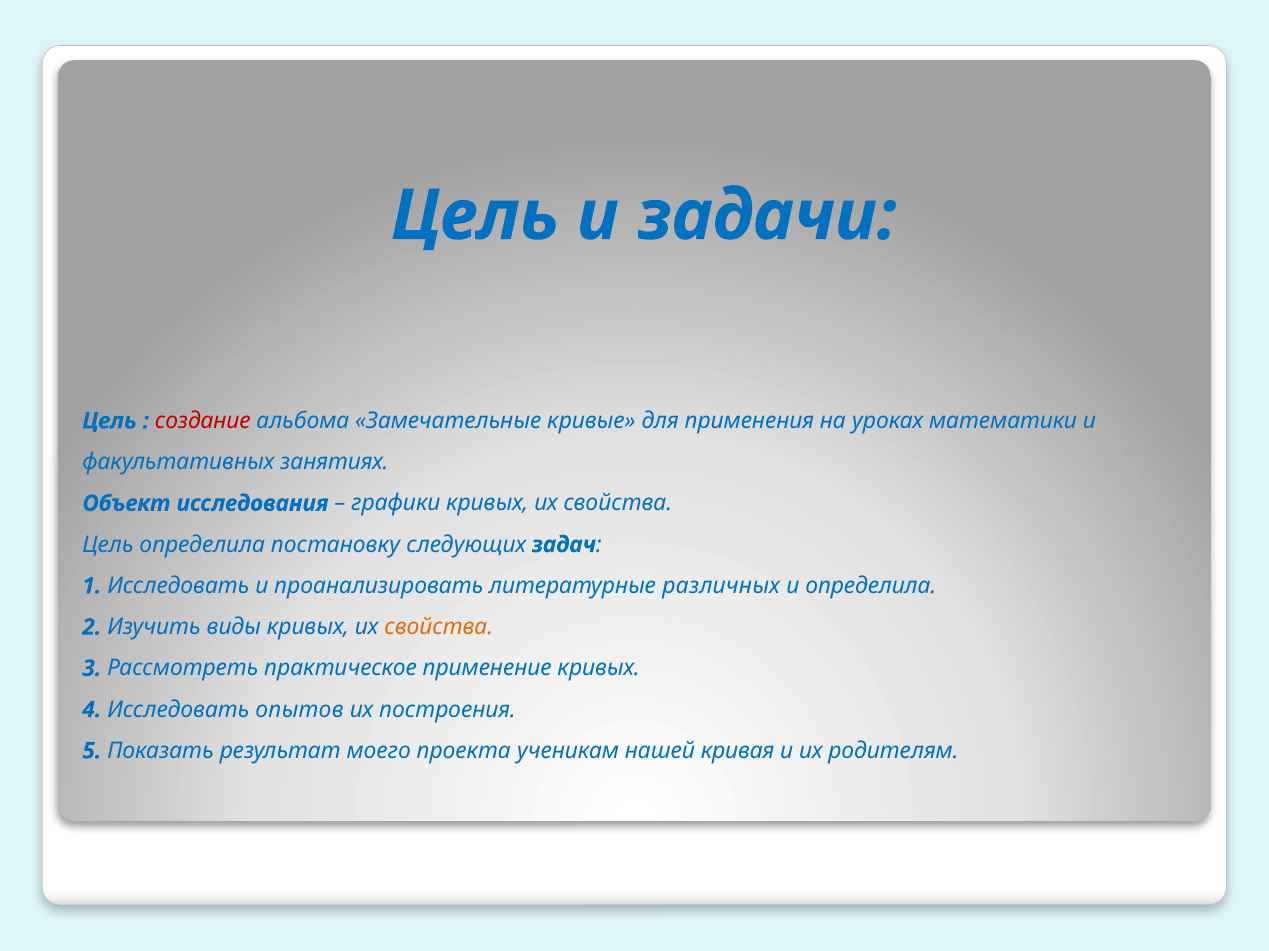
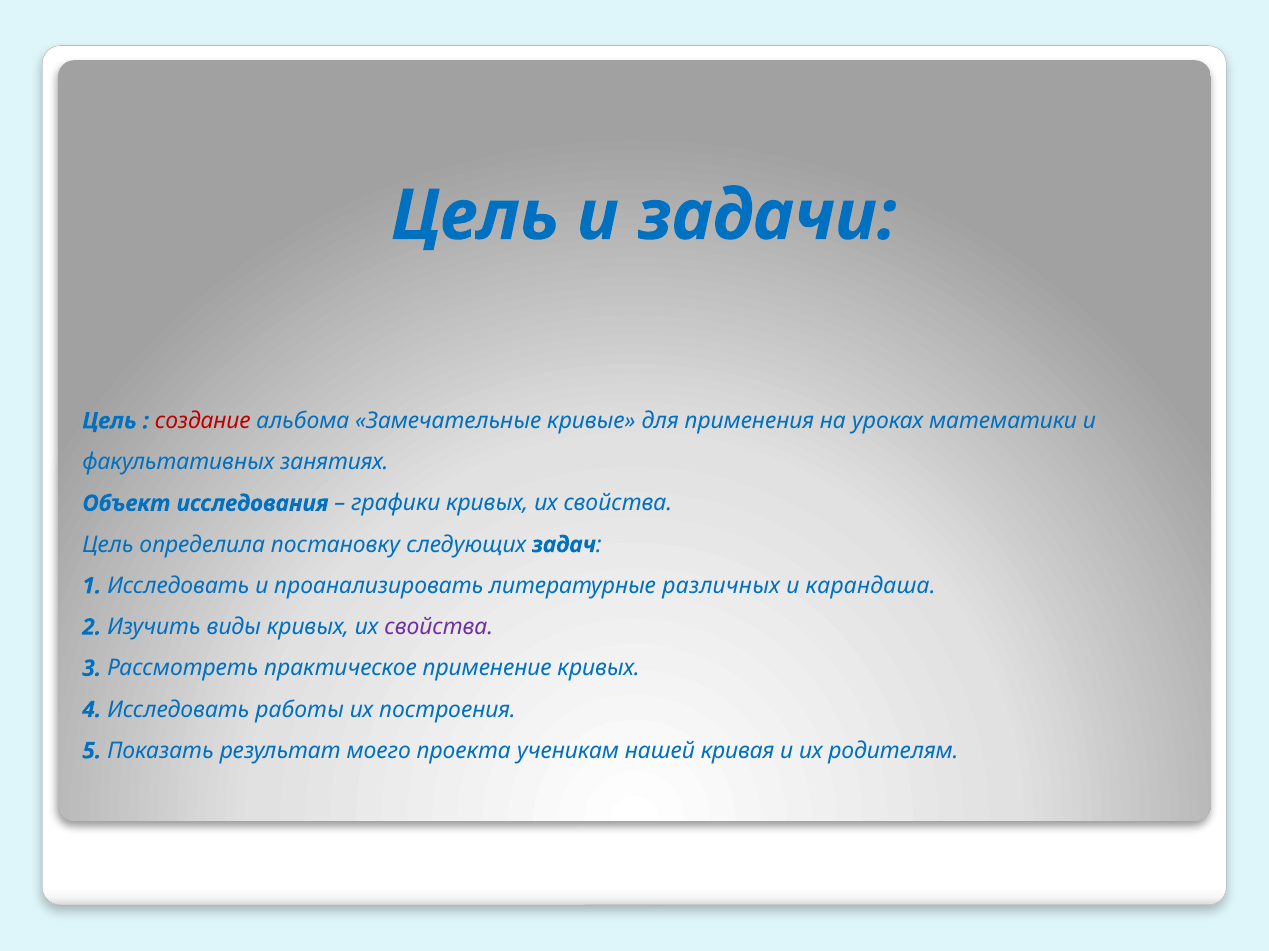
и определила: определила -> карандаша
свойства at (439, 628) colour: orange -> purple
опытов: опытов -> работы
